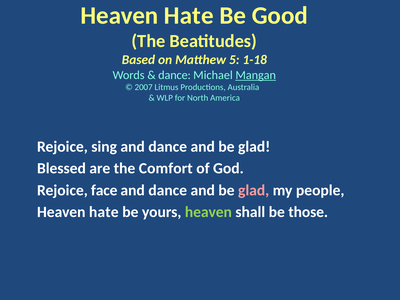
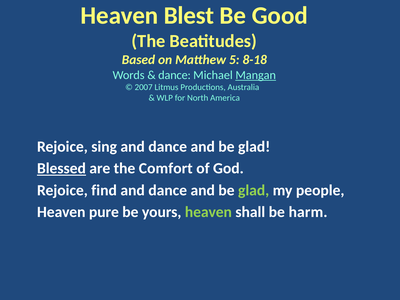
Hate at (189, 16): Hate -> Blest
1-18: 1-18 -> 8-18
Blessed underline: none -> present
face: face -> find
glad at (254, 190) colour: pink -> light green
hate at (104, 212): hate -> pure
those: those -> harm
